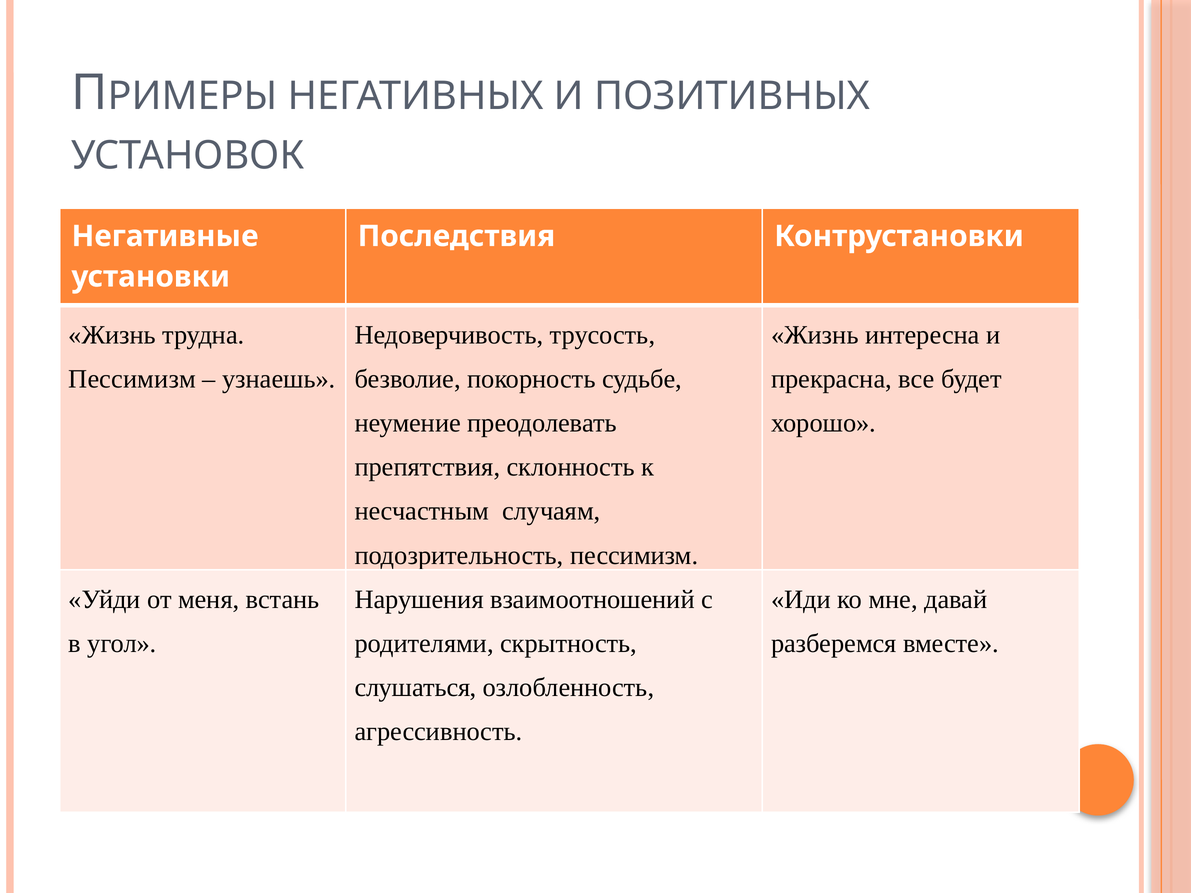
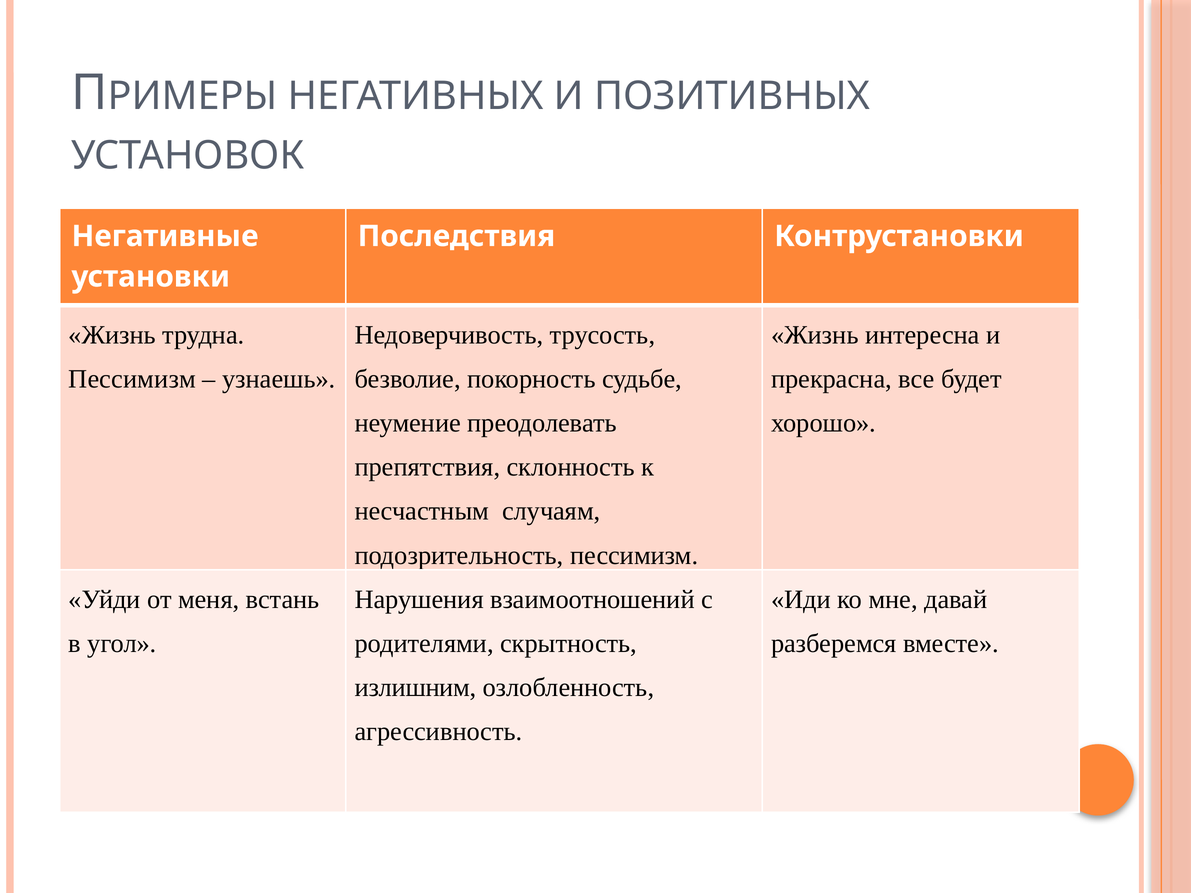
слушаться: слушаться -> излишним
